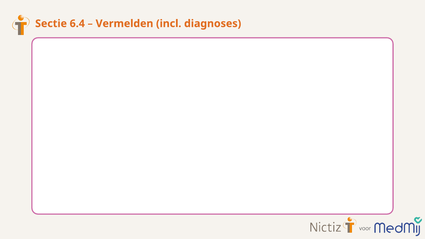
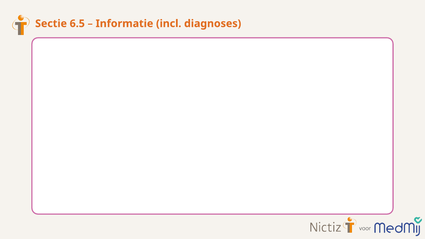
6.4: 6.4 -> 6.5
Vermelden: Vermelden -> Informatie
